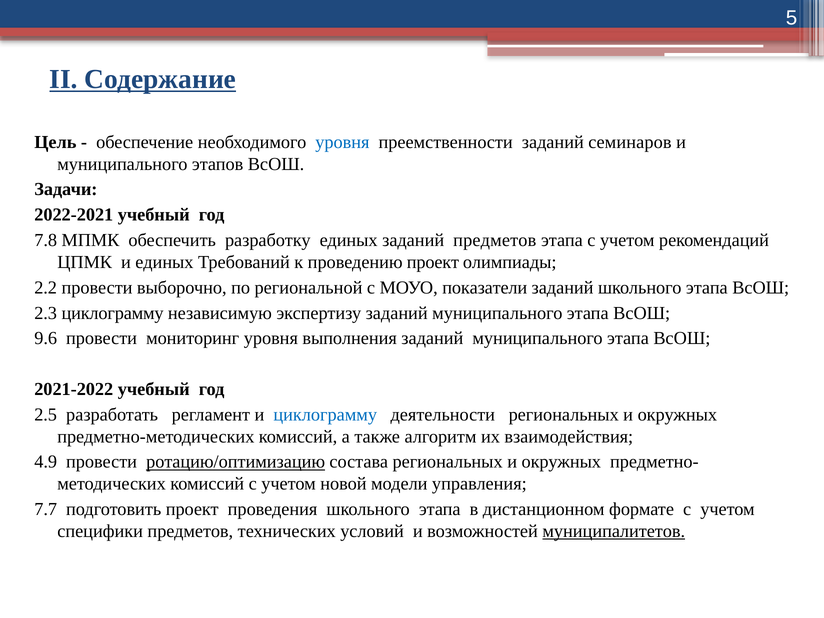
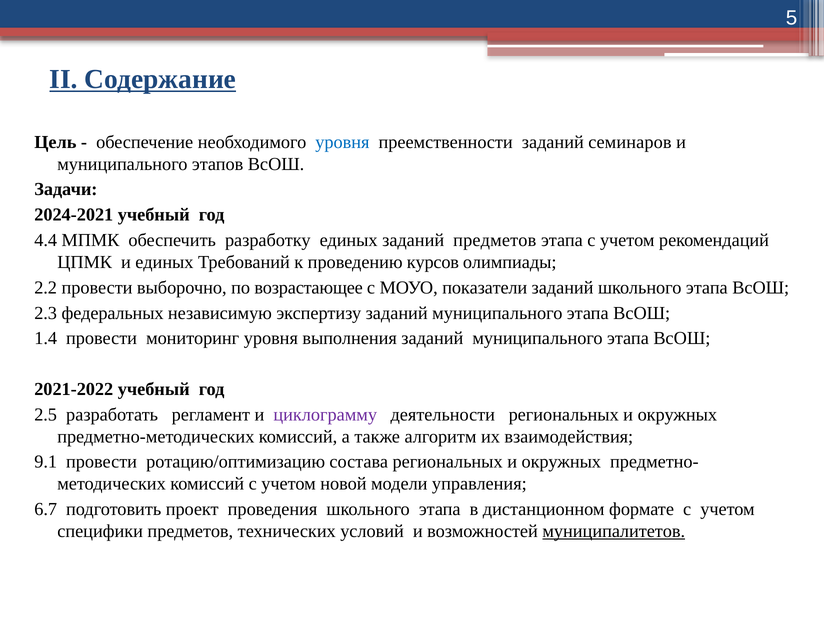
2022-2021: 2022-2021 -> 2024-2021
7.8: 7.8 -> 4.4
проведению проект: проект -> курсов
региональной: региональной -> возрастающее
2.3 циклограмму: циклограмму -> федеральных
9.6: 9.6 -> 1.4
циклограмму at (325, 415) colour: blue -> purple
4.9: 4.9 -> 9.1
ротацию/оптимизацию underline: present -> none
7.7: 7.7 -> 6.7
